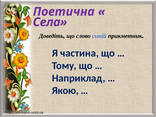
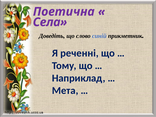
частина: частина -> реченні
Якою: Якою -> Мета
